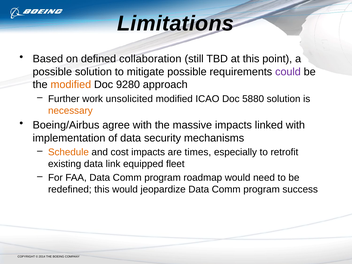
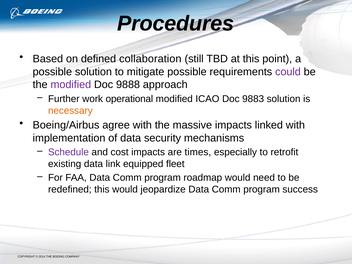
Limitations: Limitations -> Procedures
modified at (71, 85) colour: orange -> purple
9280: 9280 -> 9888
unsolicited: unsolicited -> operational
5880: 5880 -> 9883
Schedule colour: orange -> purple
